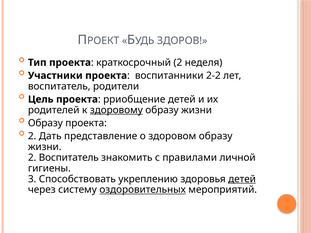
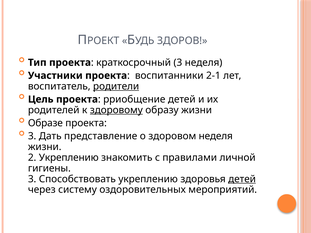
краткосрочный 2: 2 -> 3
2-2: 2-2 -> 2-1
родители underline: none -> present
Образу at (45, 123): Образу -> Образе
2 at (32, 136): 2 -> 3
здоровом образу: образу -> неделя
2 Воспитатель: Воспитатель -> Укреплению
оздоровительных underline: present -> none
